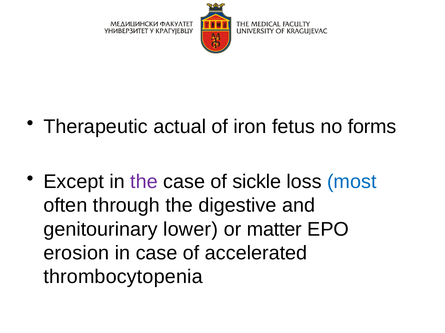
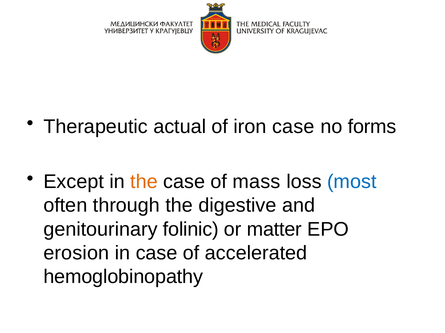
iron fetus: fetus -> case
the at (144, 182) colour: purple -> orange
sickle: sickle -> mass
lower: lower -> folinic
thrombocytopenia: thrombocytopenia -> hemoglobinopathy
